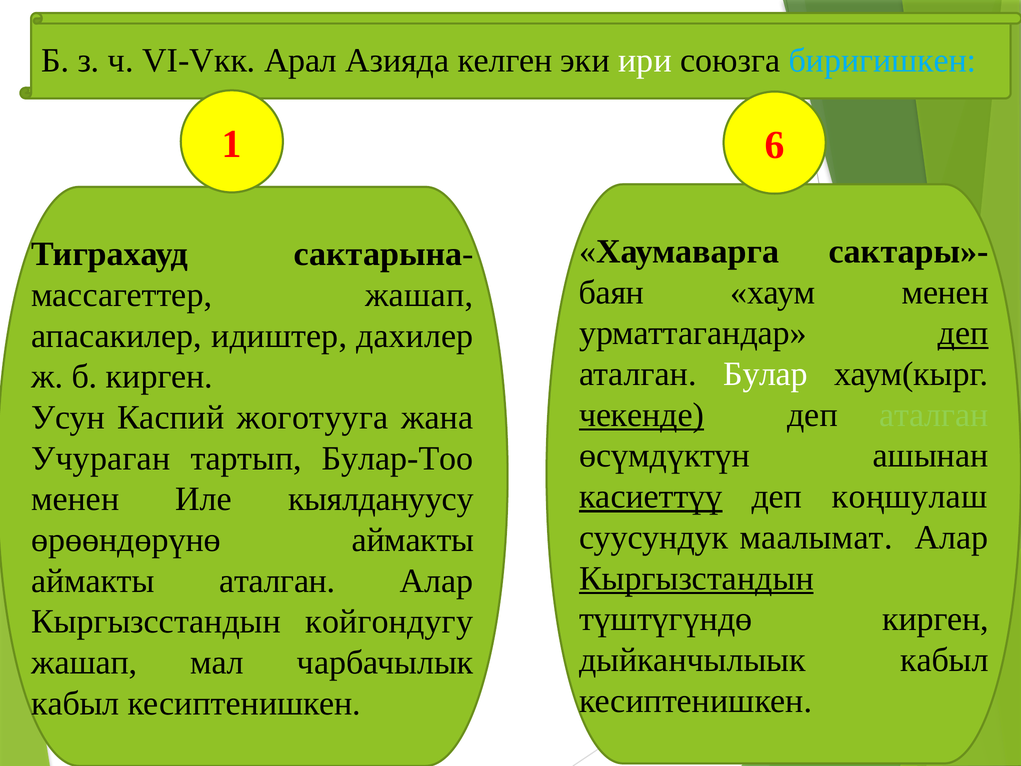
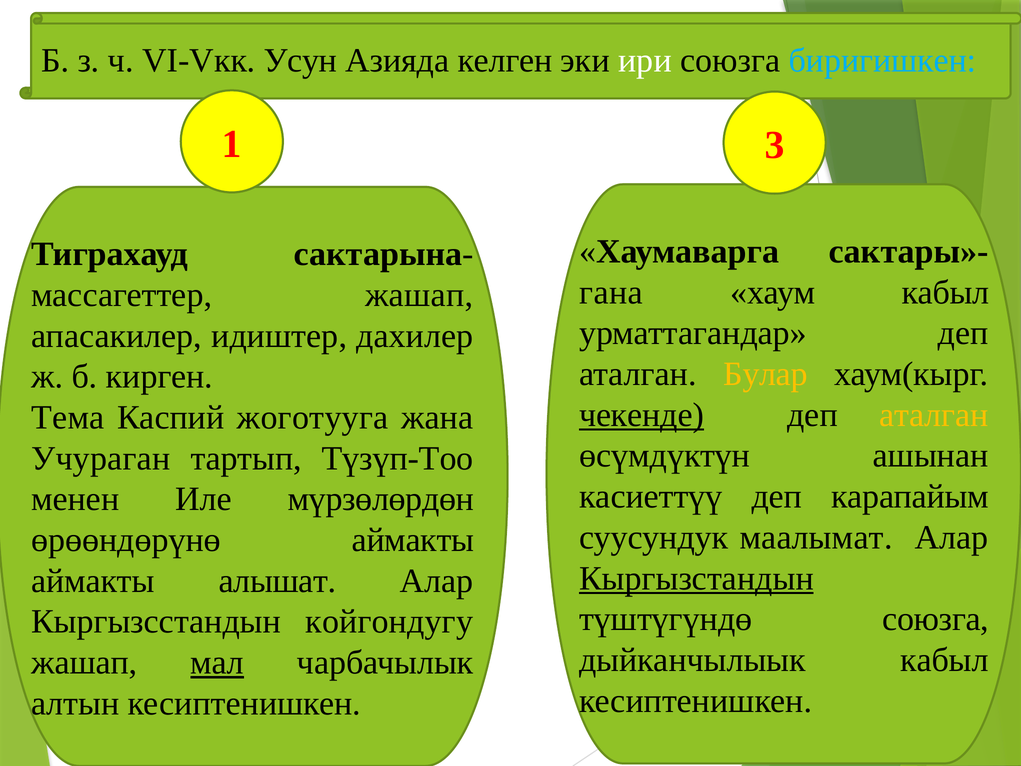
Арал: Арал -> Усун
6: 6 -> 3
баян: баян -> гана
хаум менен: менен -> кабыл
деп at (963, 333) underline: present -> none
Булар colour: white -> yellow
аталган at (934, 415) colour: light green -> yellow
Усун: Усун -> Тема
Булар-Тоо: Булар-Тоо -> Түзүп-Тоо
касиеттүү underline: present -> none
коңшулаш: коңшулаш -> карапайым
кыялдануусу: кыялдануусу -> мүрзөлөрдөн
аймакты аталган: аталган -> алышат
түштүгүндө кирген: кирген -> союзга
мал underline: none -> present
кабыл at (75, 703): кабыл -> алтын
